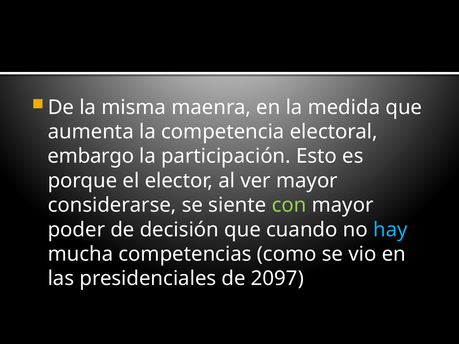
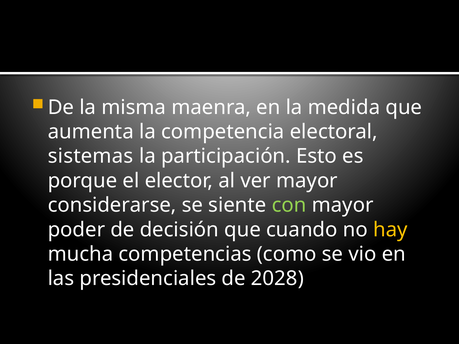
embargo: embargo -> sistemas
hay colour: light blue -> yellow
2097: 2097 -> 2028
